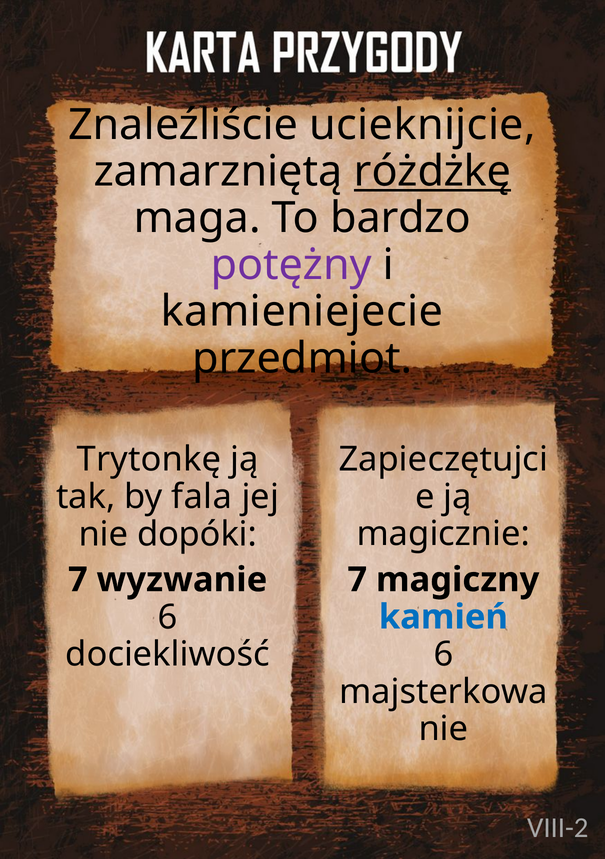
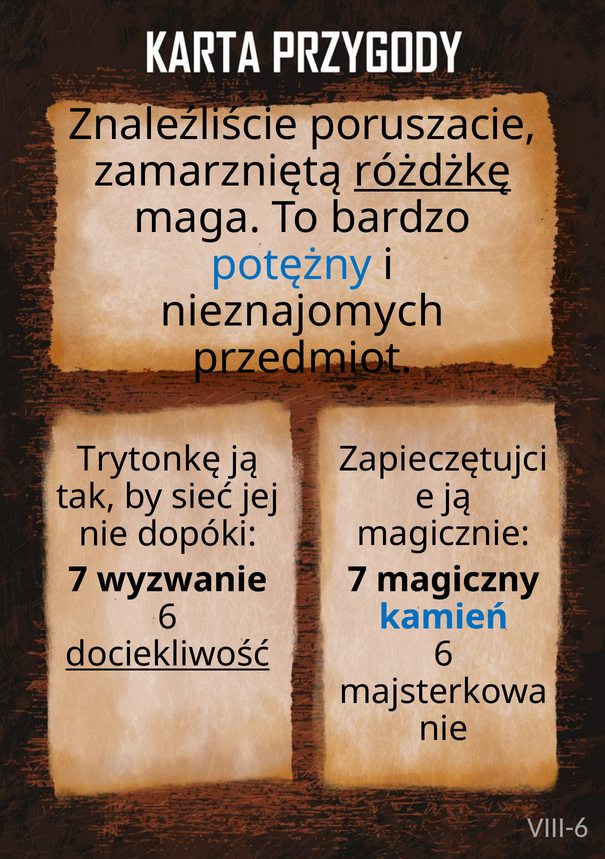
ucieknijcie: ucieknijcie -> poruszacie
potężny colour: purple -> blue
kamieniejecie: kamieniejecie -> nieznajomych
fala: fala -> sieć
dociekliwość underline: none -> present
VIII-2: VIII-2 -> VIII-6
